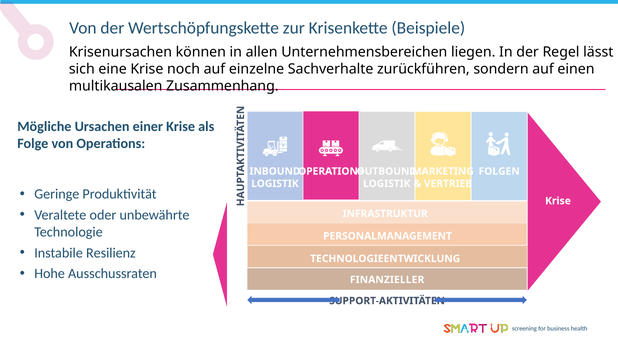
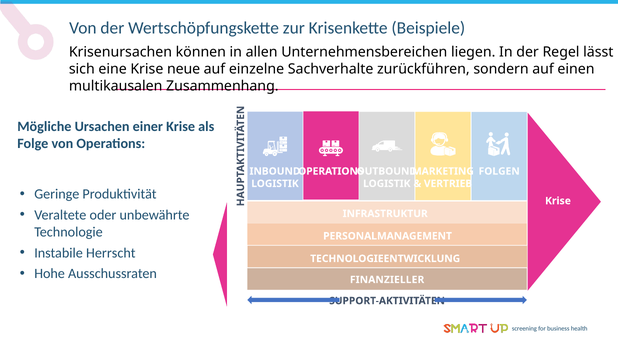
noch: noch -> neue
Resilienz: Resilienz -> Herrscht
